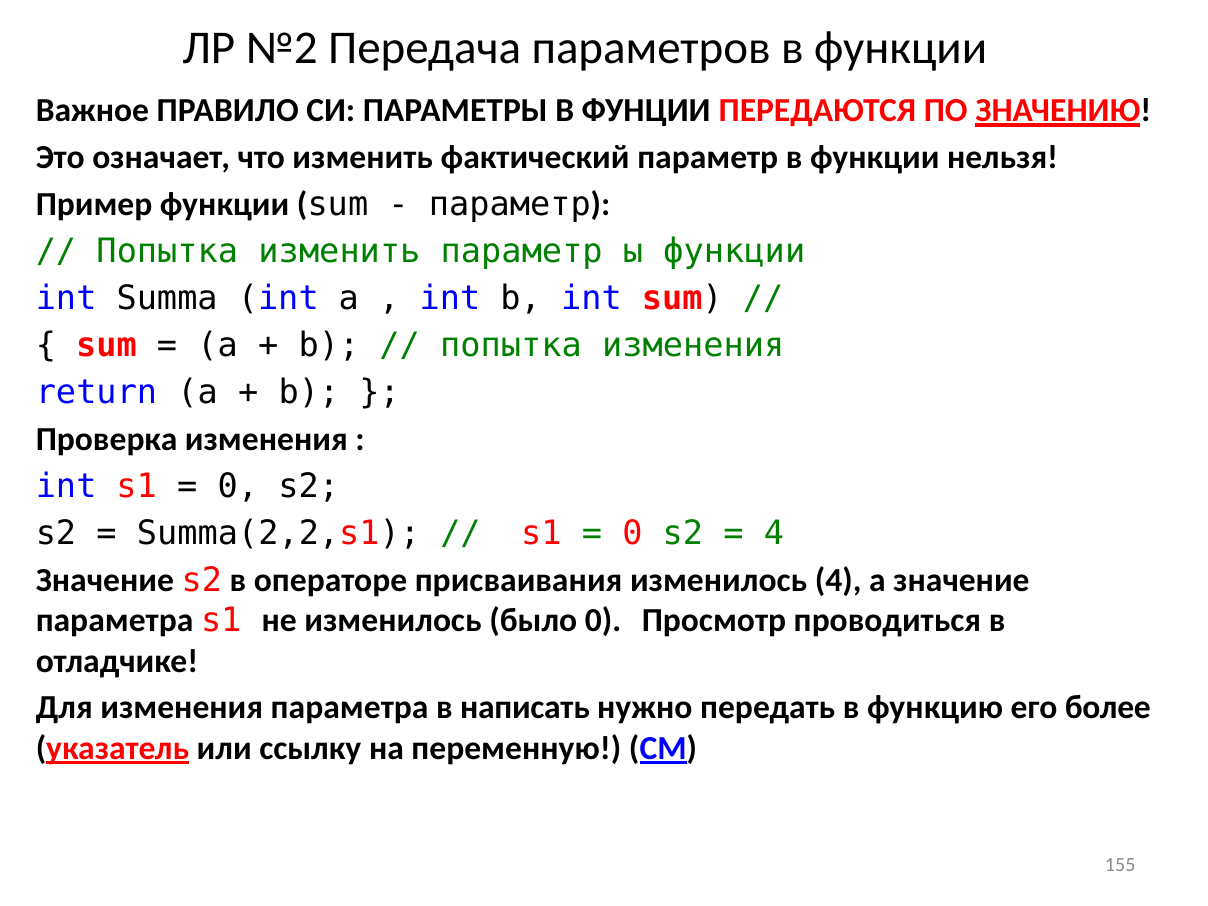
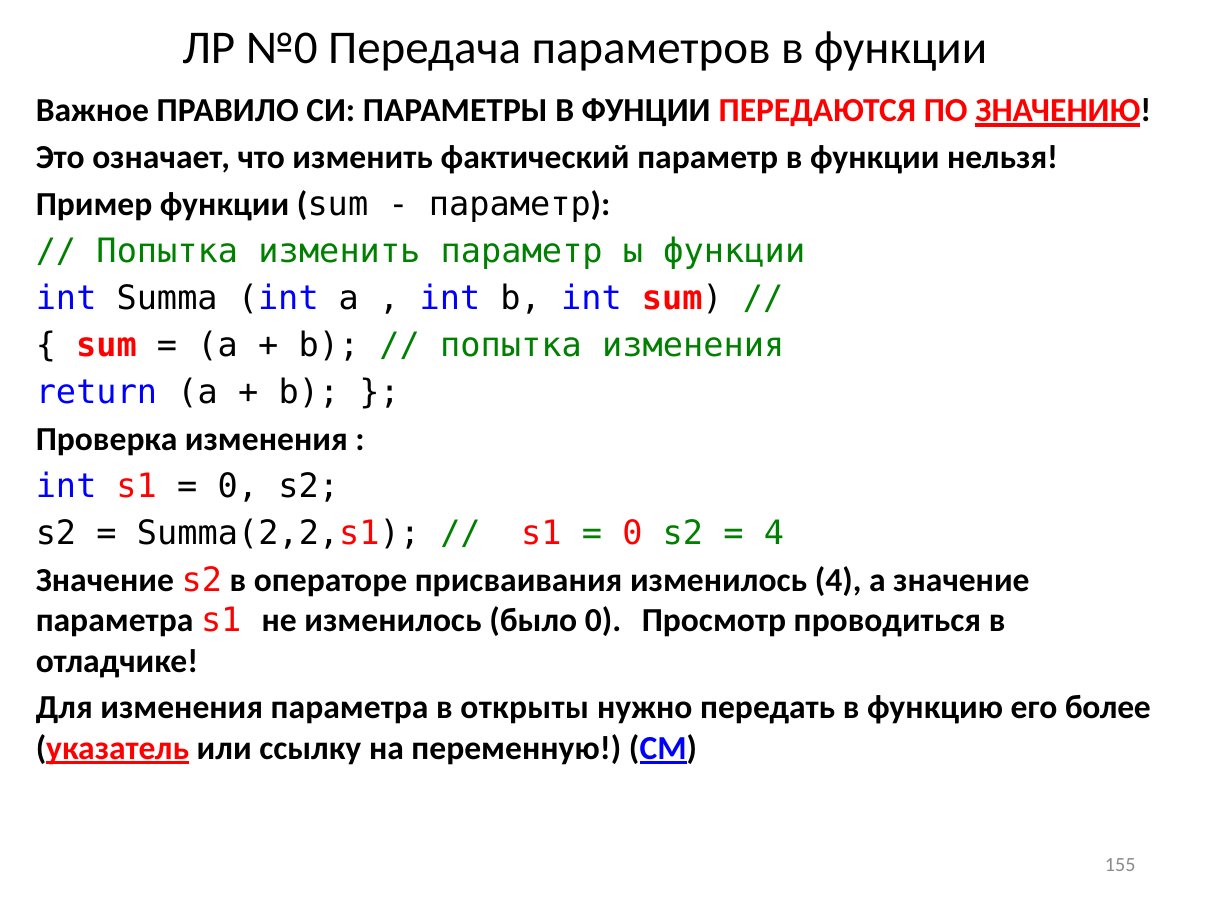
№2: №2 -> №0
написать: написать -> открыты
